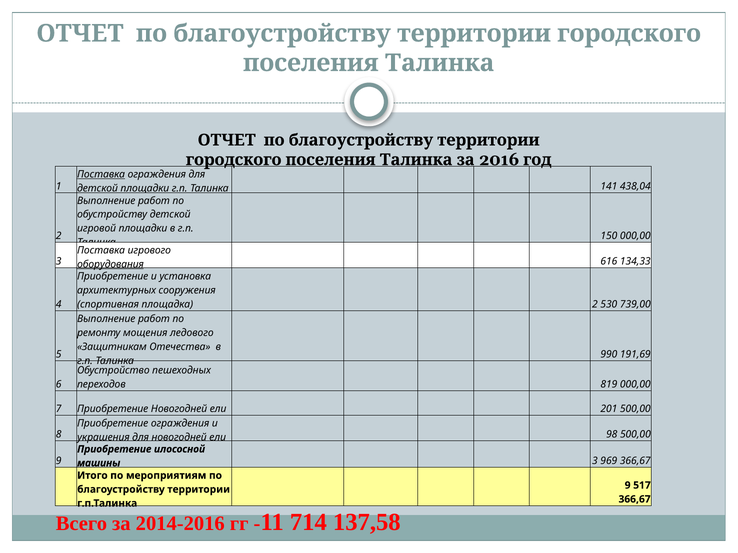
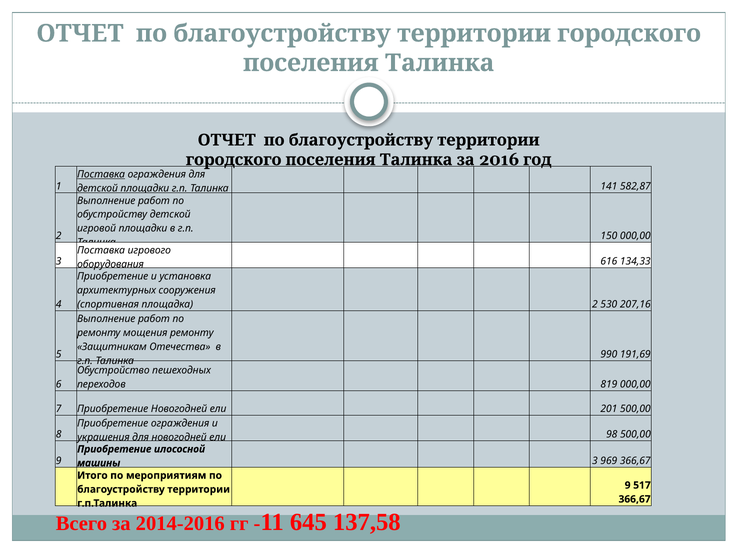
438,04: 438,04 -> 582,87
оборудования underline: present -> none
739,00: 739,00 -> 207,16
мощения ледового: ледового -> ремонту
714: 714 -> 645
